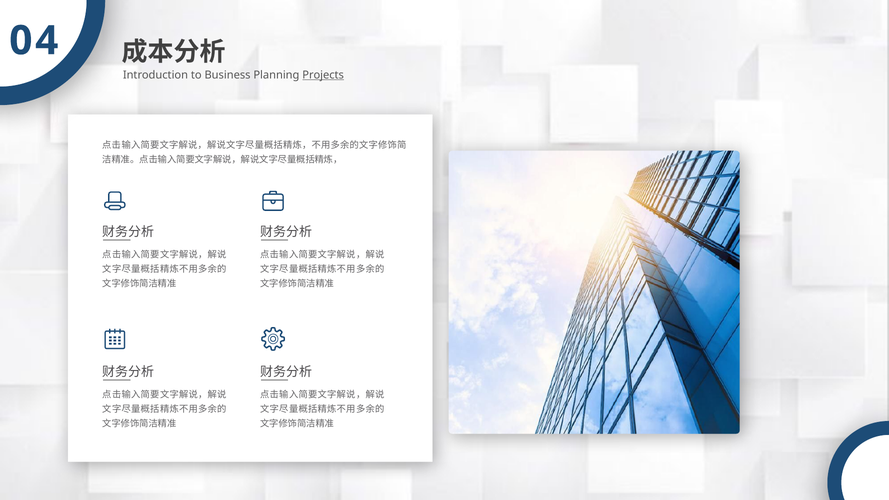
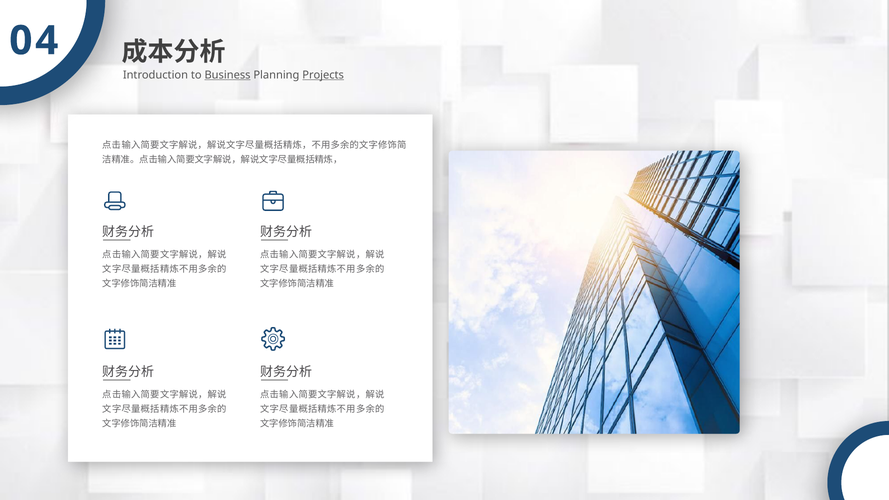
Business underline: none -> present
